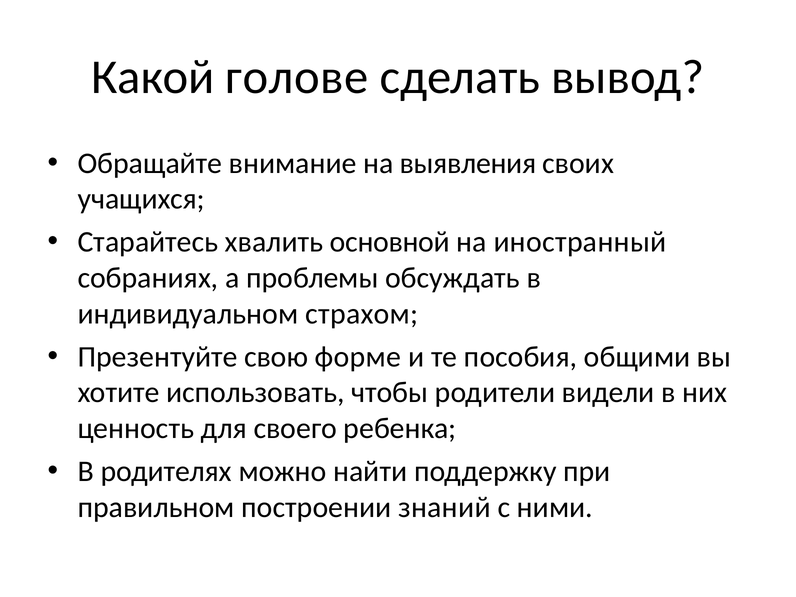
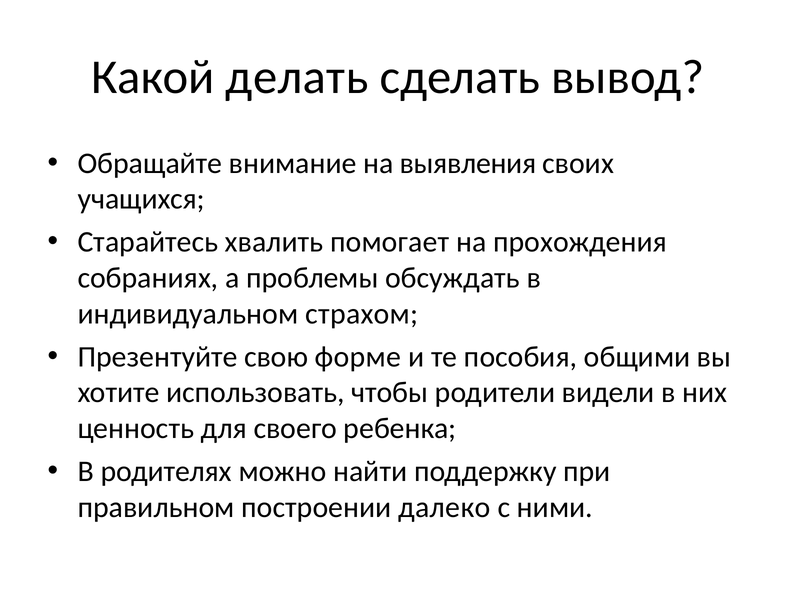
голове: голове -> делать
основной: основной -> помогает
иностранный: иностранный -> прохождения
знаний: знаний -> далеко
